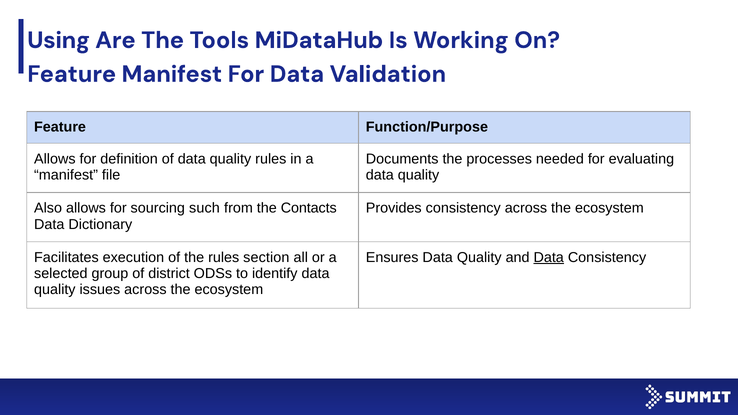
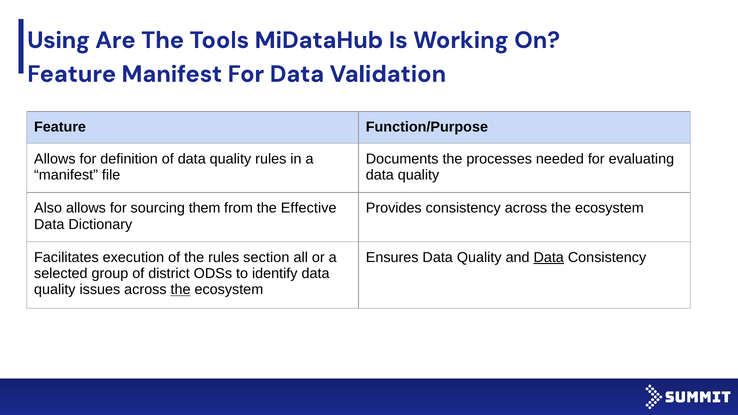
such: such -> them
Contacts: Contacts -> Effective
the at (181, 290) underline: none -> present
